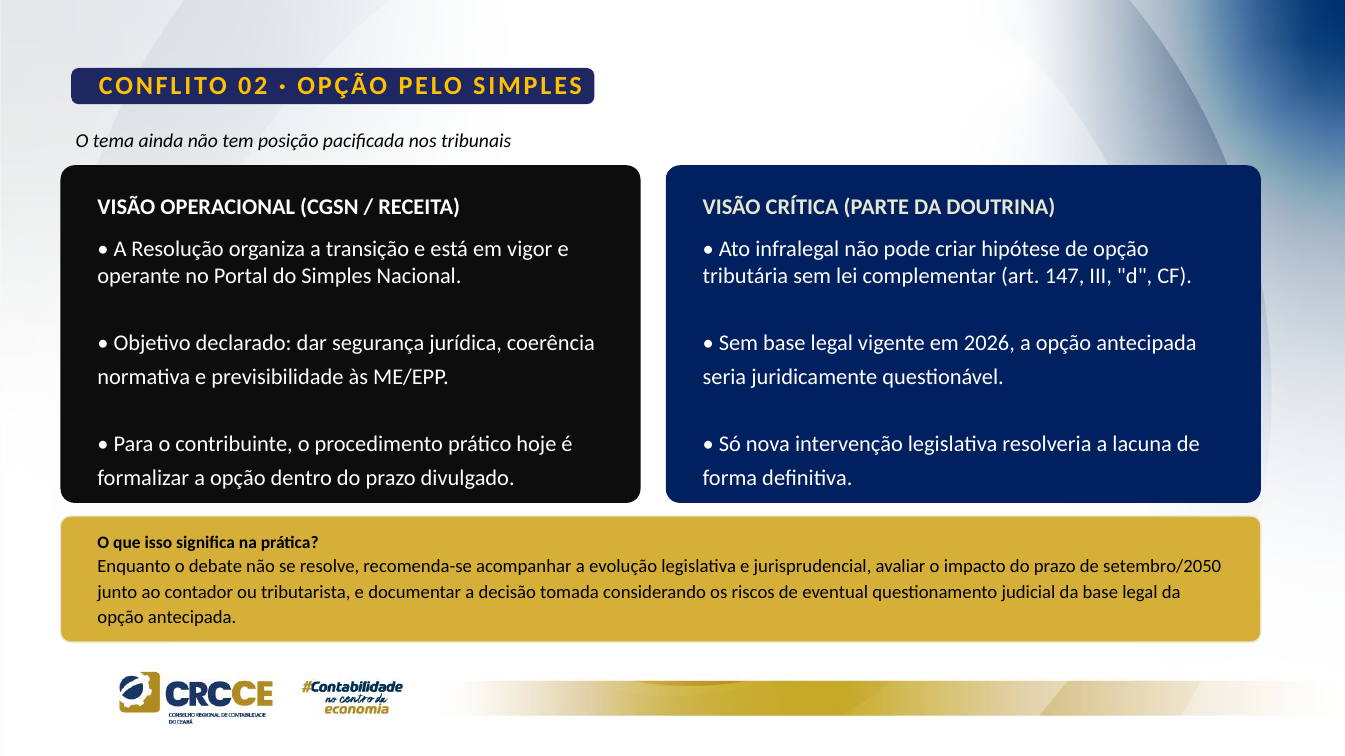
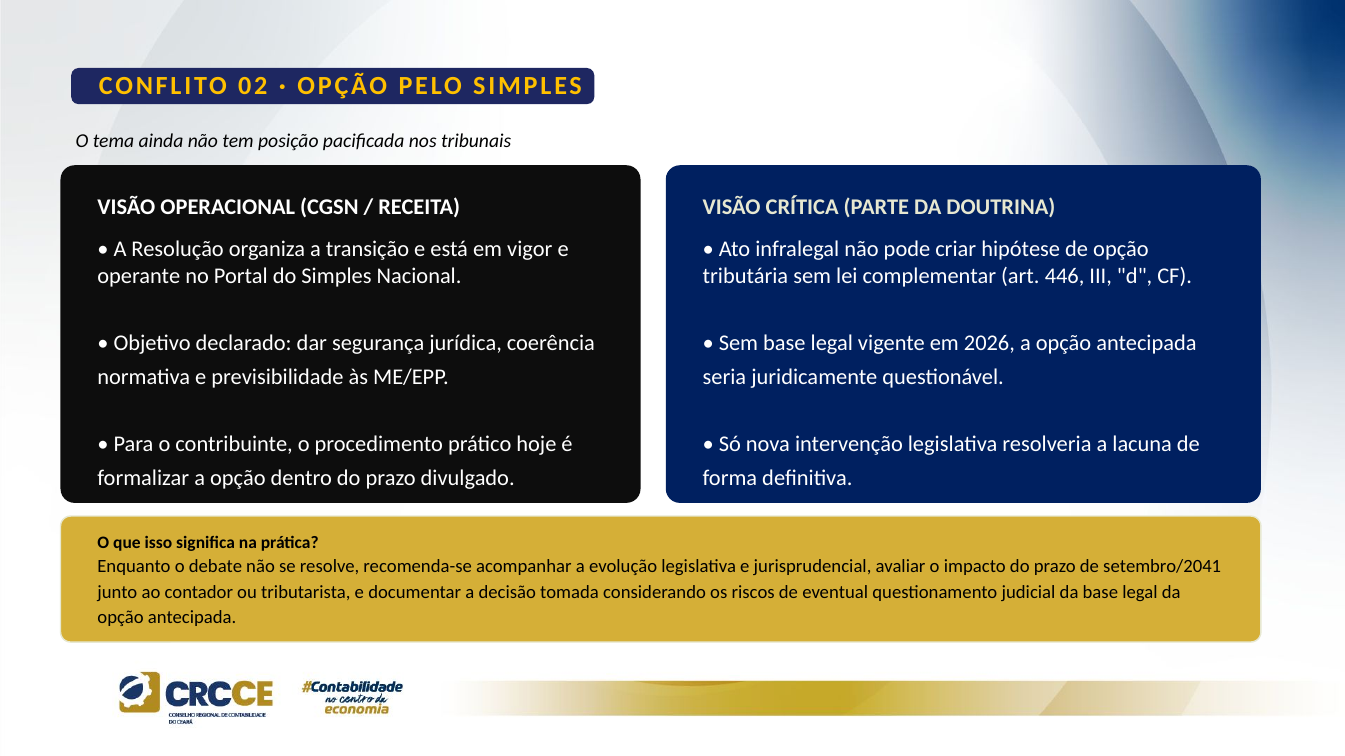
147: 147 -> 446
setembro/2050: setembro/2050 -> setembro/2041
